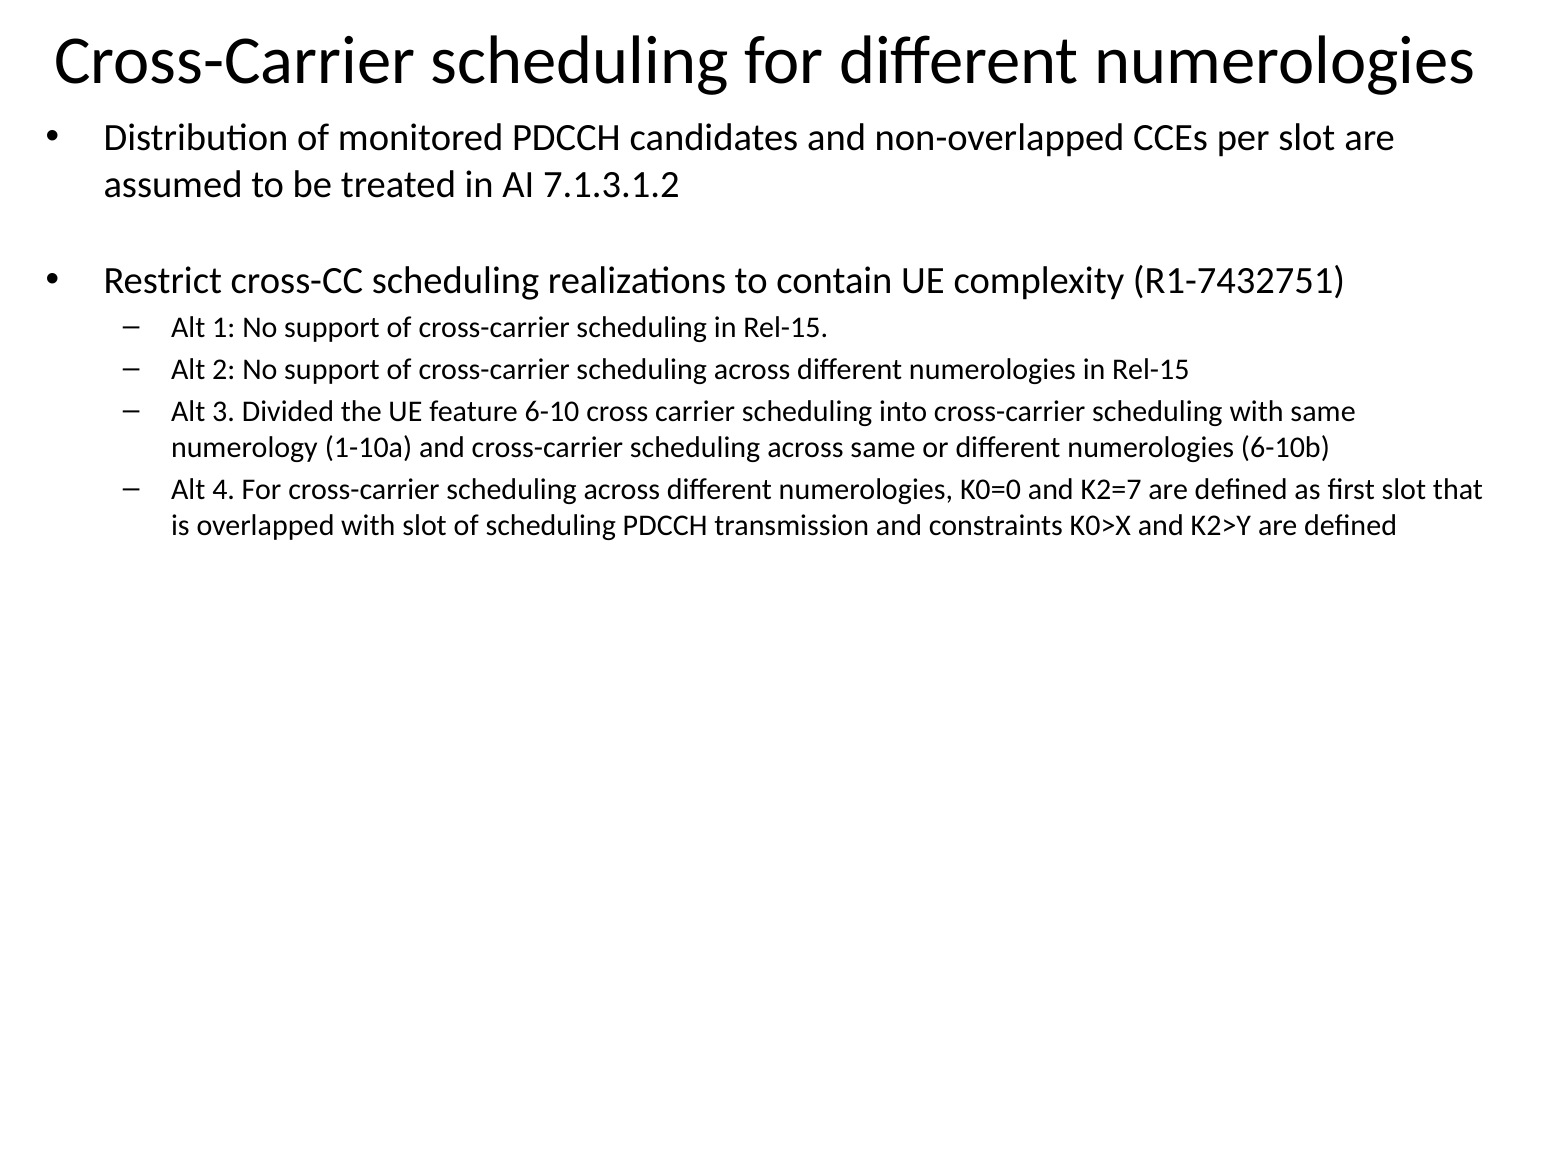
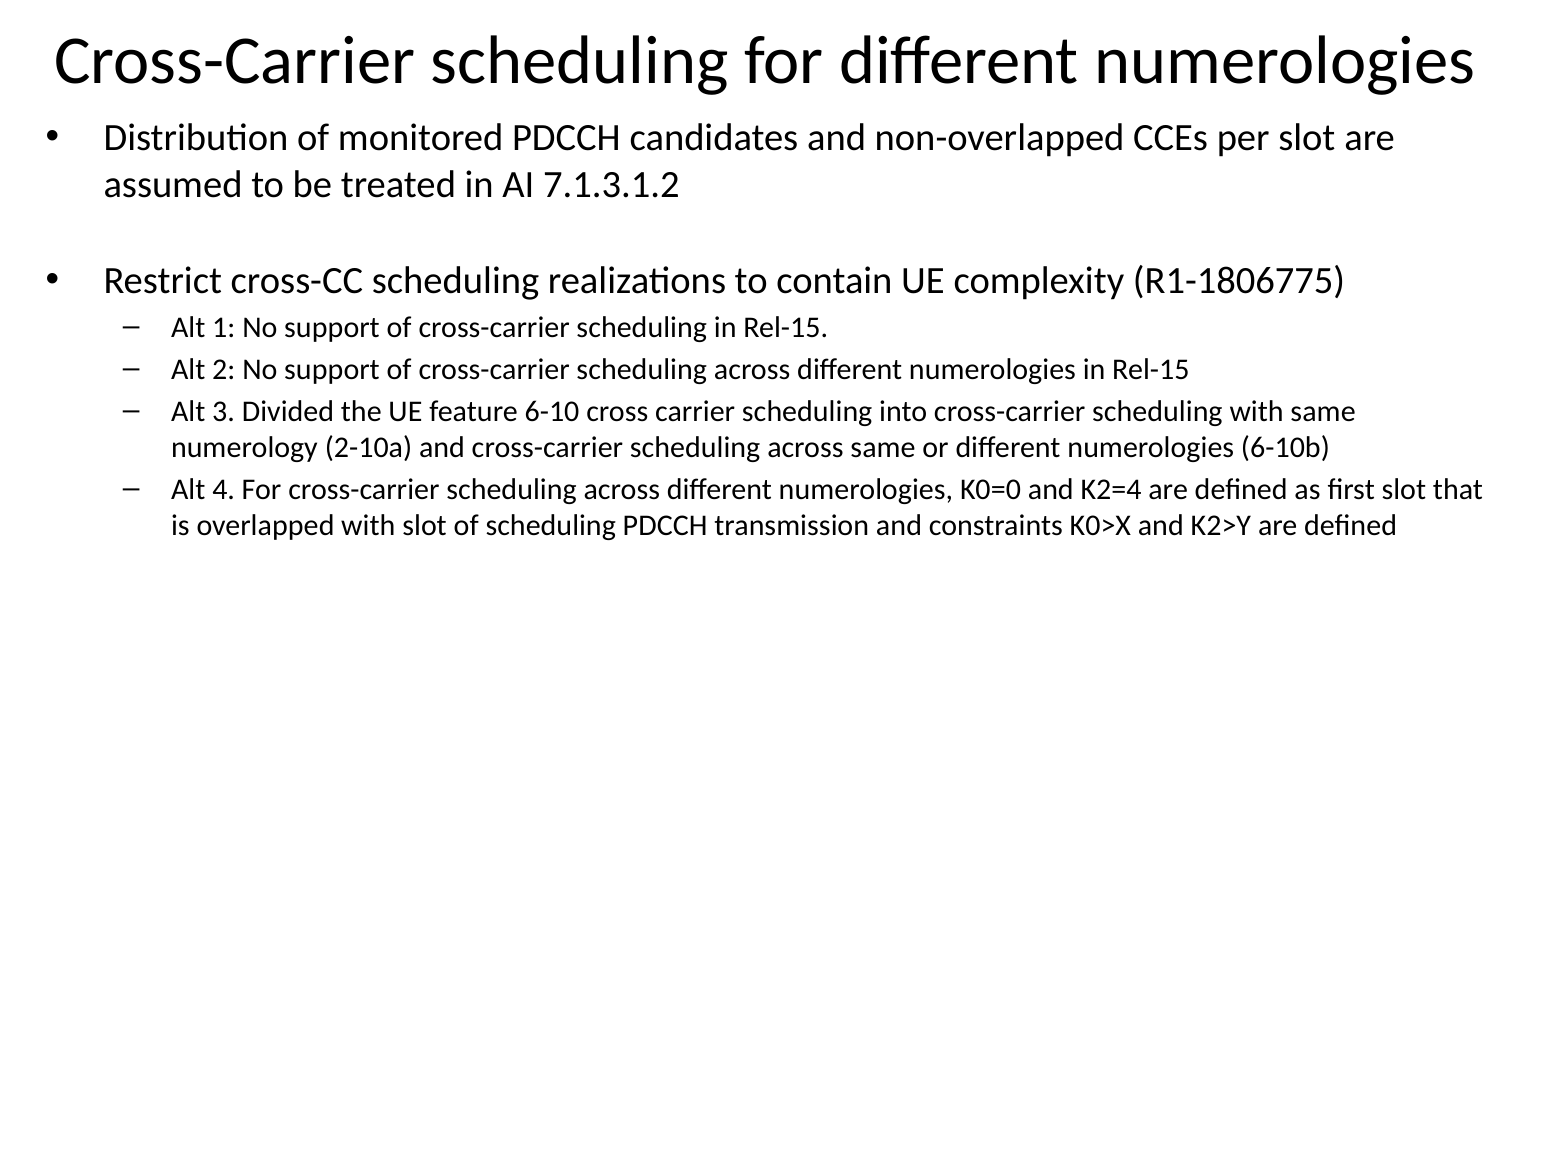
R1-7432751: R1-7432751 -> R1-1806775
1-10a: 1-10a -> 2-10a
K2=7: K2=7 -> K2=4
